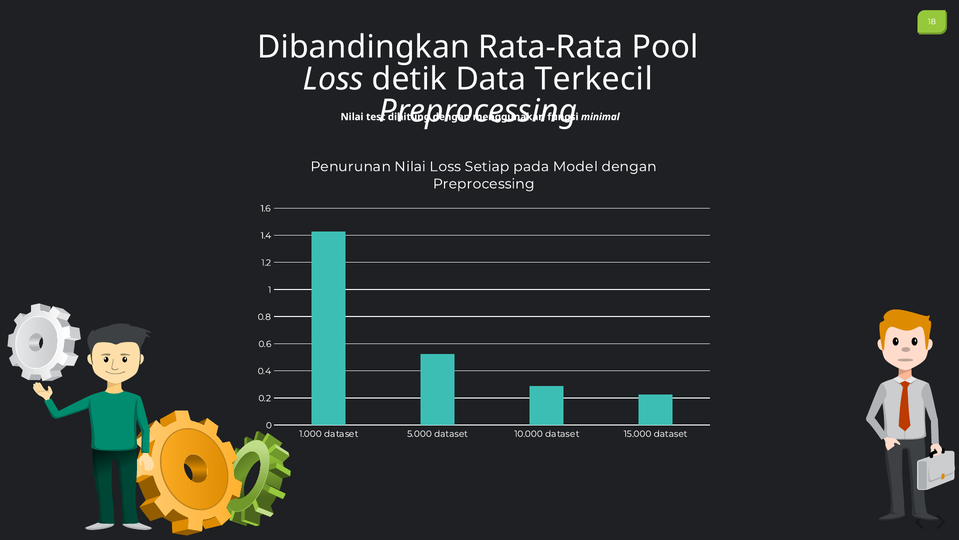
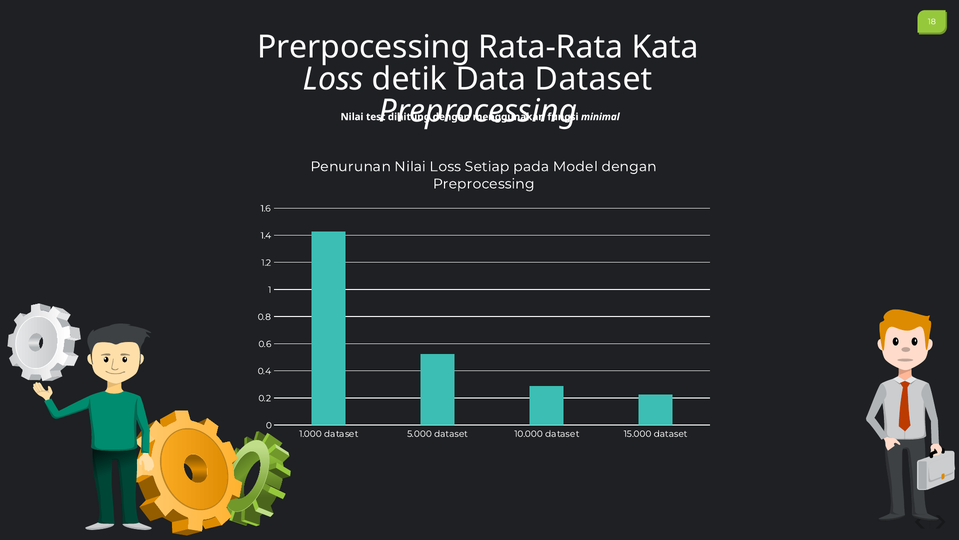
Dibandingkan: Dibandingkan -> Prerpocessing
Pool: Pool -> Kata
Data Terkecil: Terkecil -> Dataset
